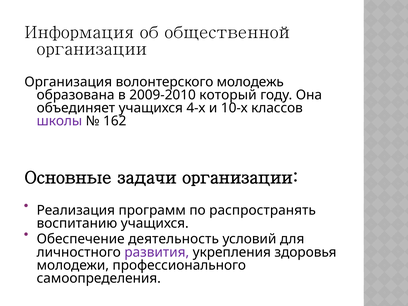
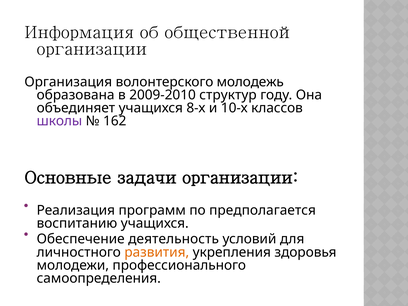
который: который -> структур
4-х: 4-х -> 8-х
распространять: распространять -> предполагается
развития colour: purple -> orange
